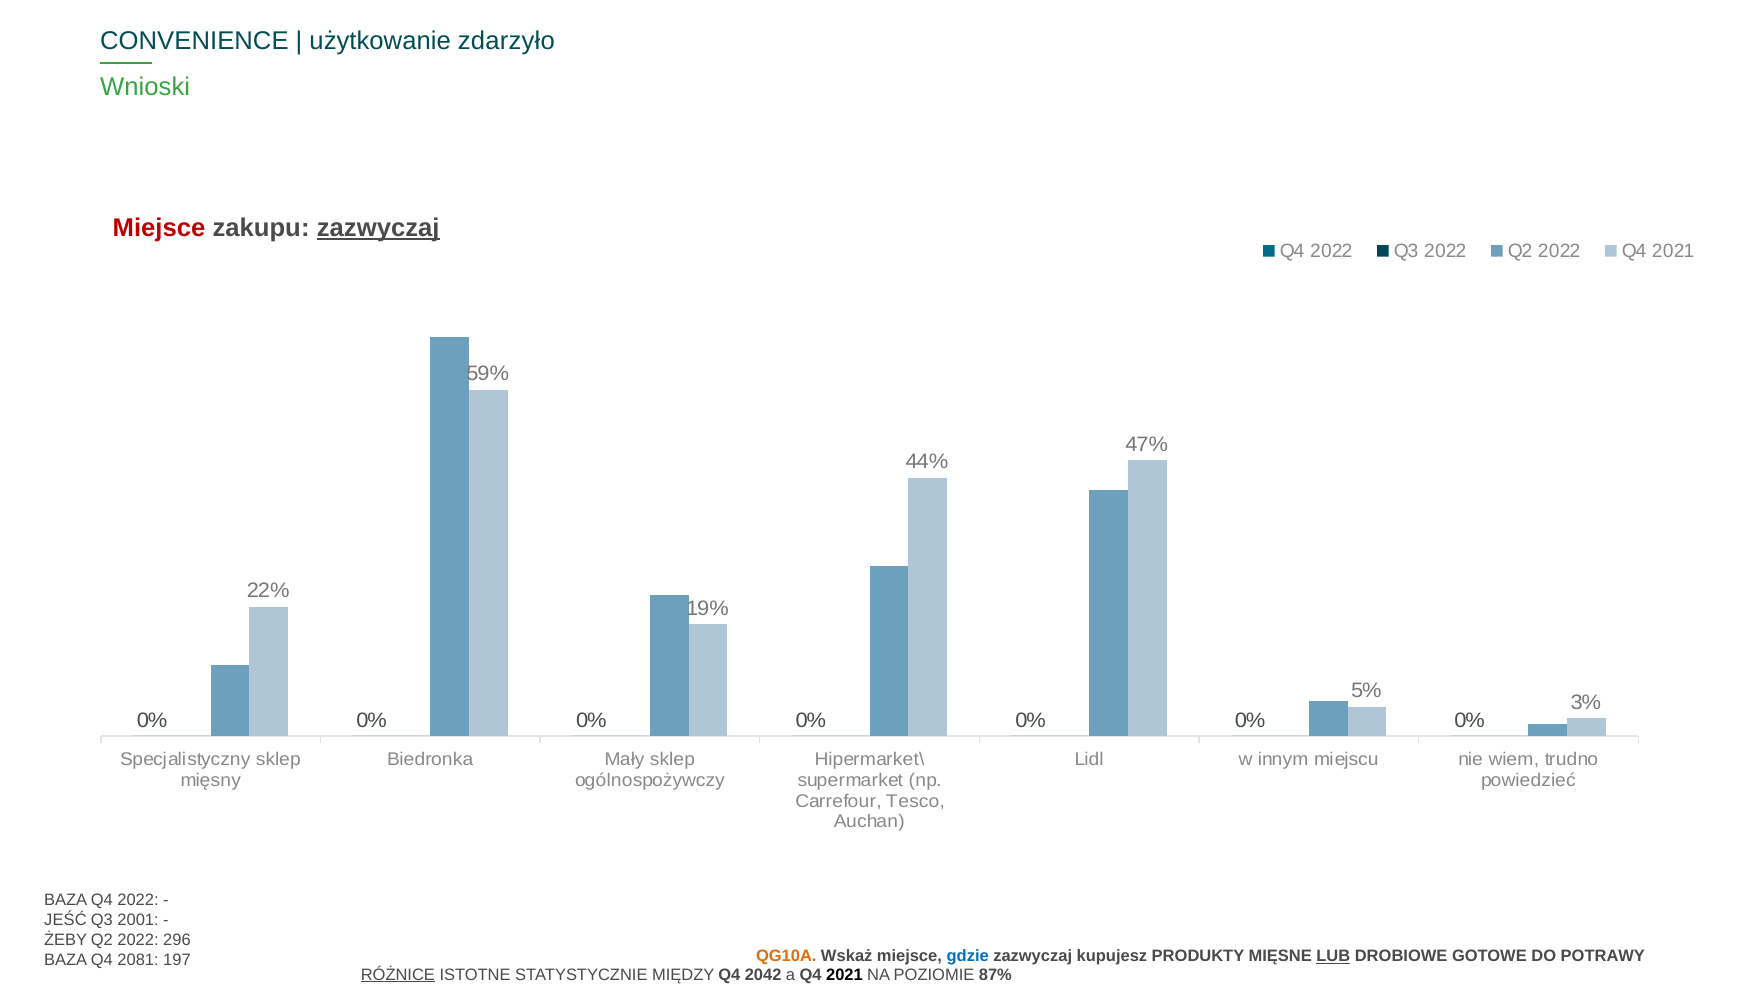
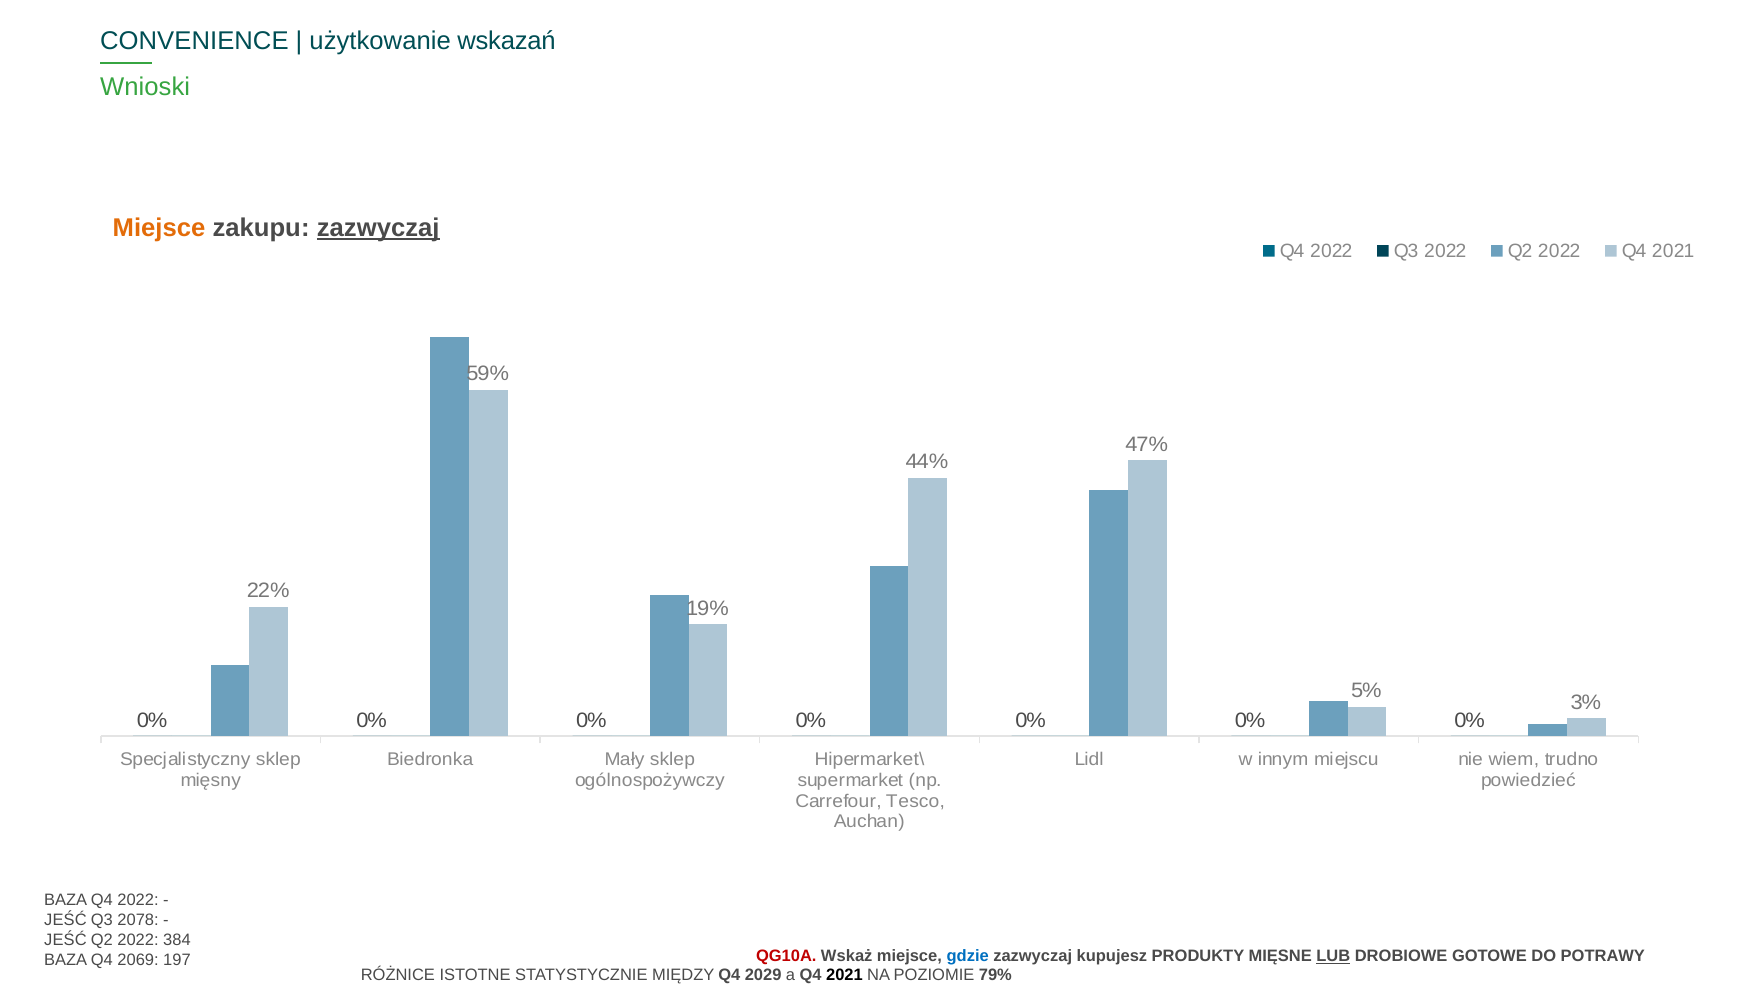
zdarzyło: zdarzyło -> wskazań
Miejsce at (159, 228) colour: red -> orange
2001: 2001 -> 2078
ŻEBY at (66, 940): ŻEBY -> JEŚĆ
296: 296 -> 384
QG10A colour: orange -> red
2081: 2081 -> 2069
RÓŻNICE underline: present -> none
2042: 2042 -> 2029
87%: 87% -> 79%
